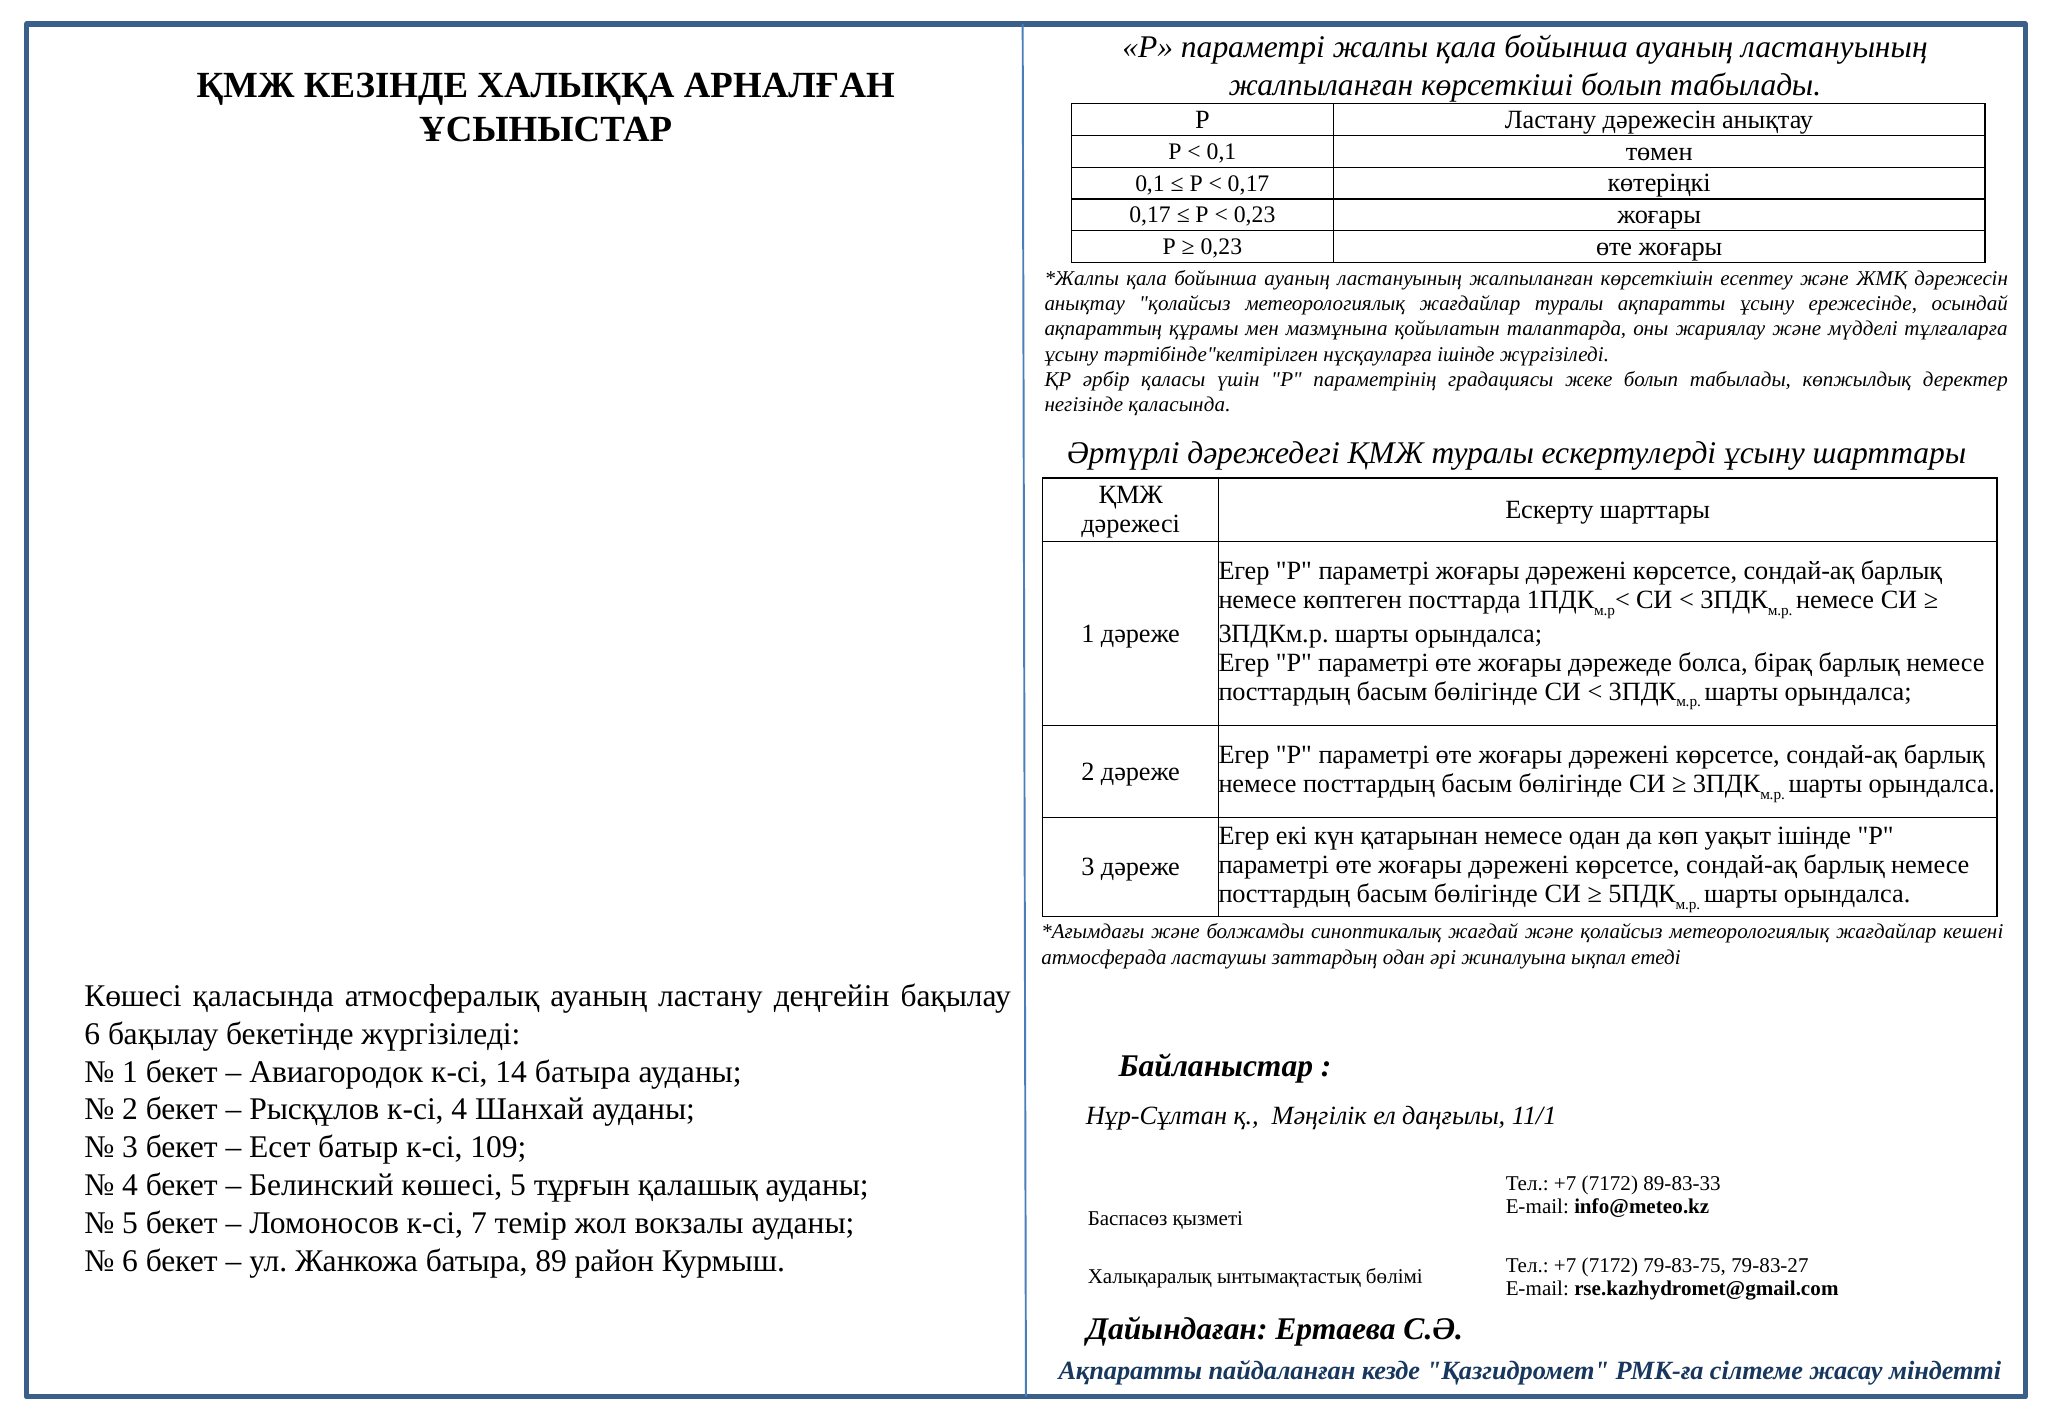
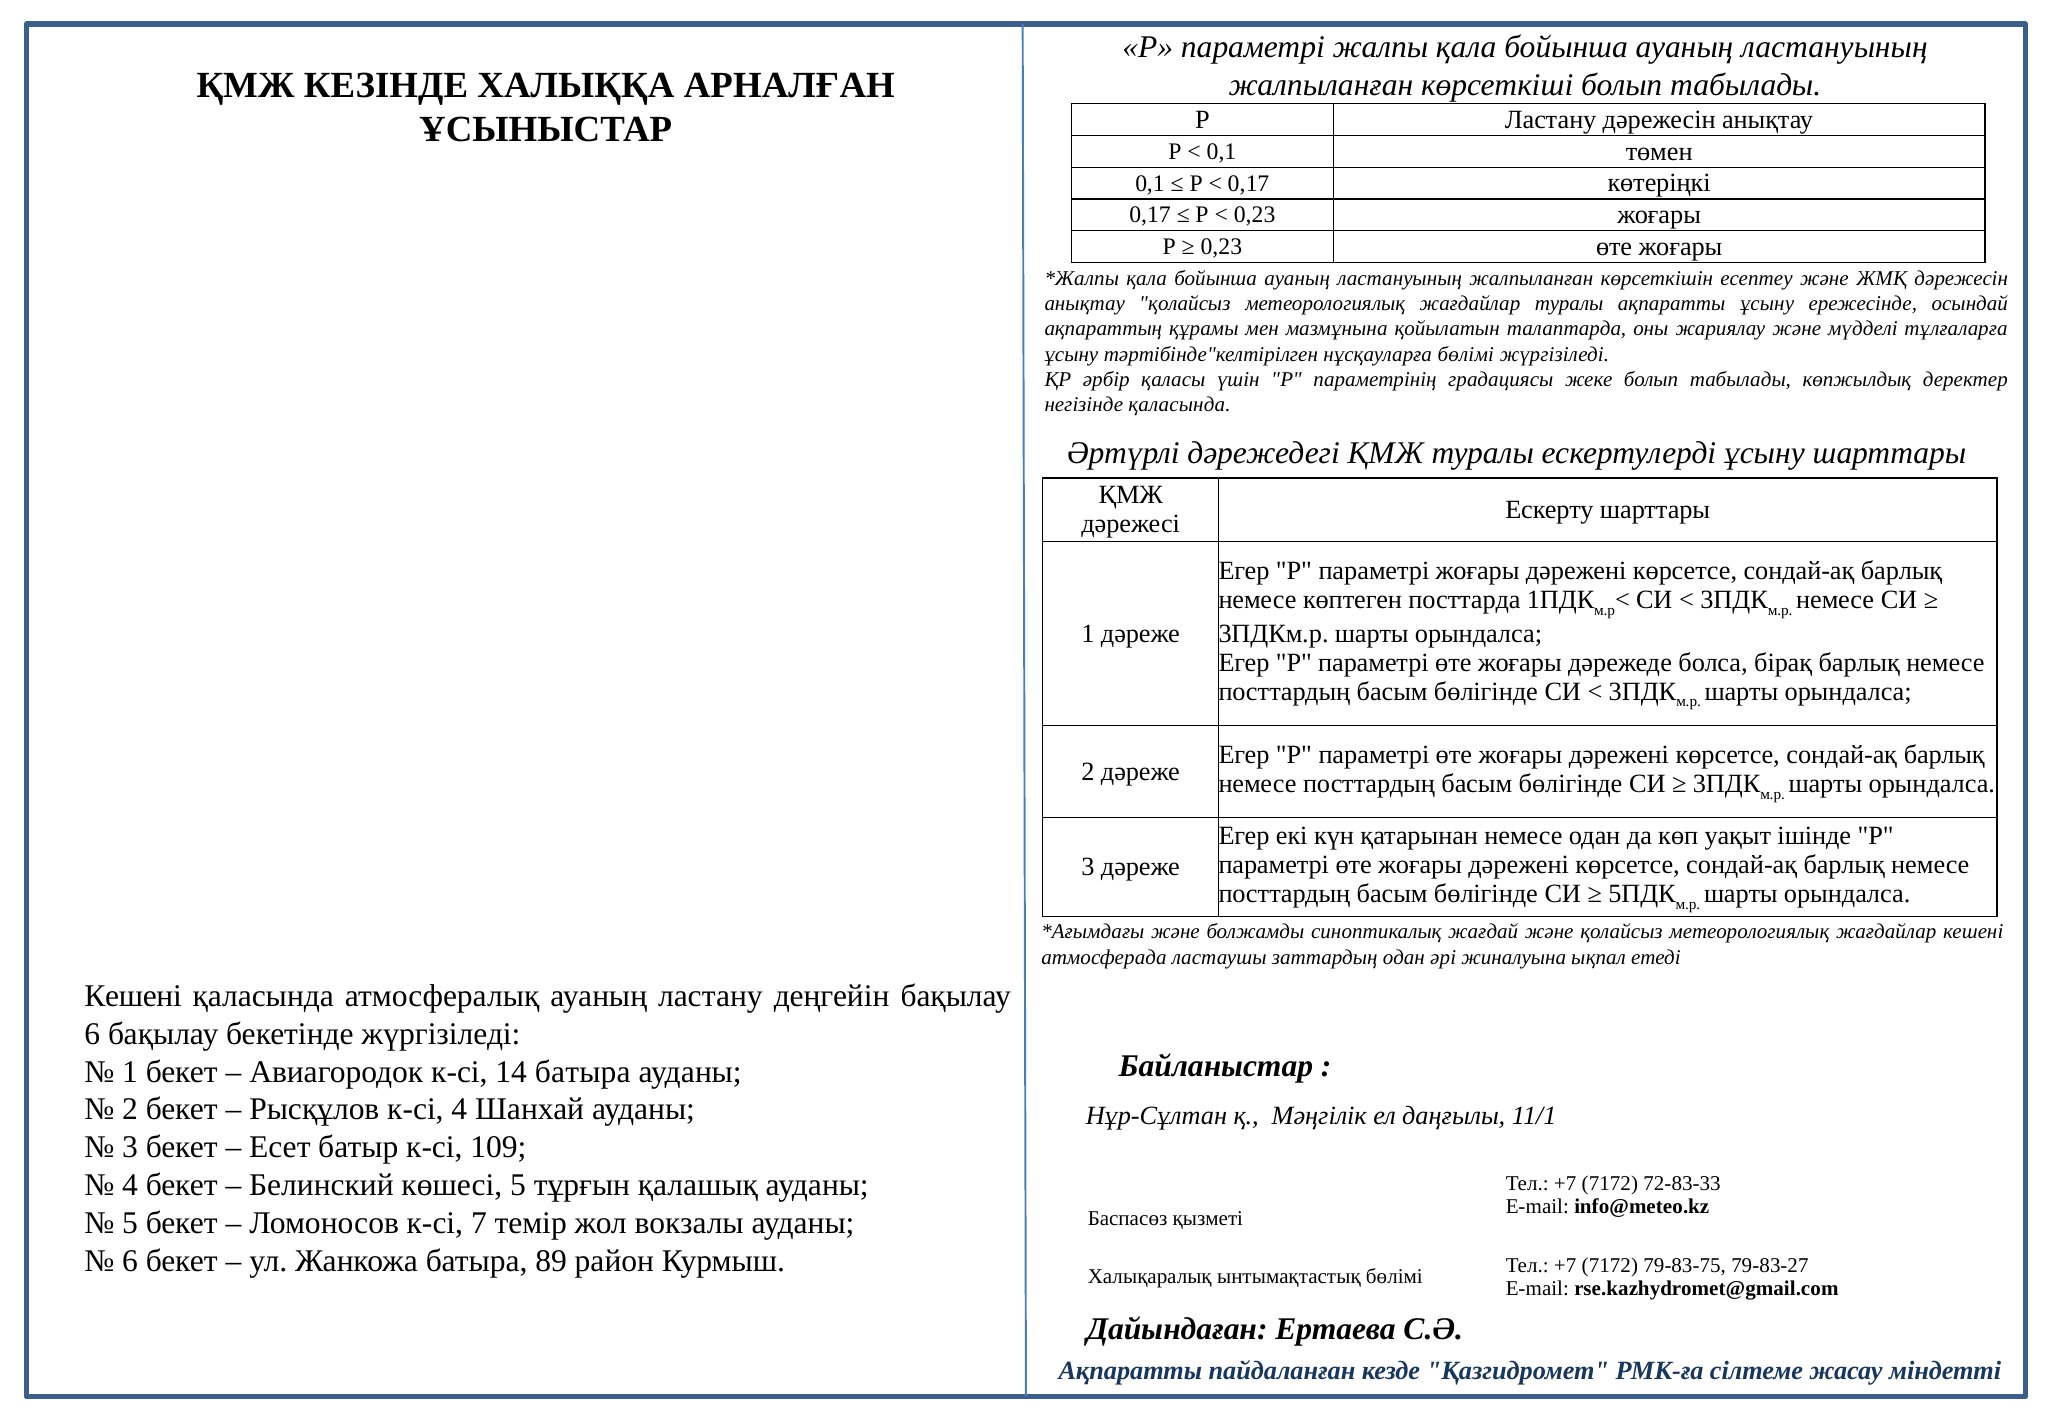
нұсқауларға ішінде: ішінде -> бөлімі
Көшесі at (133, 996): Көшесі -> Кешені
89-83-33: 89-83-33 -> 72-83-33
